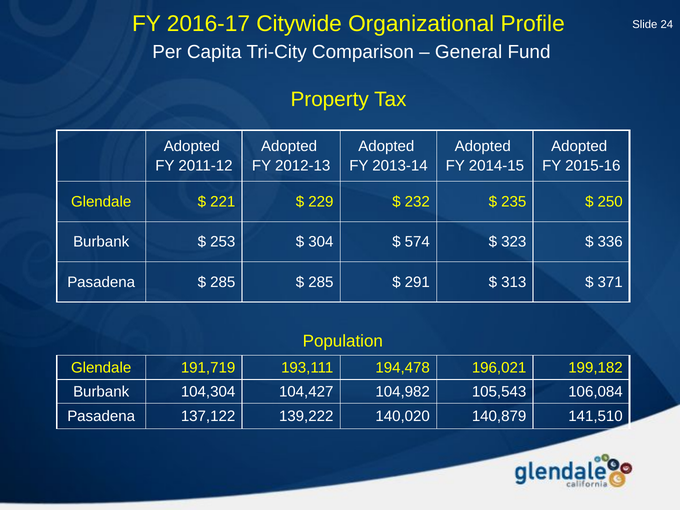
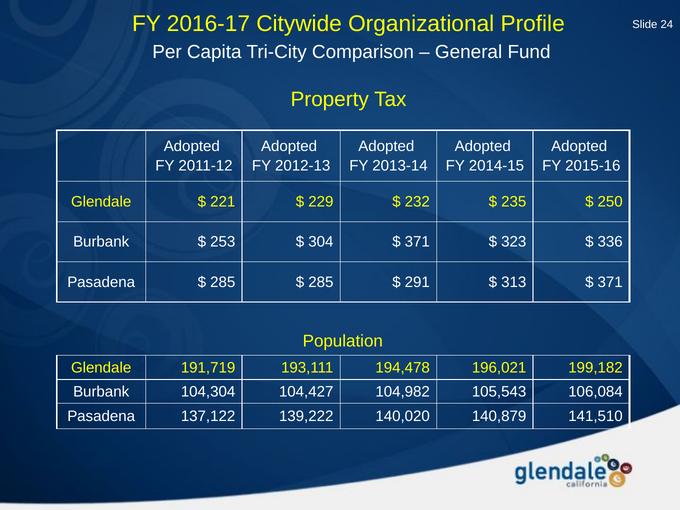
574 at (417, 242): 574 -> 371
